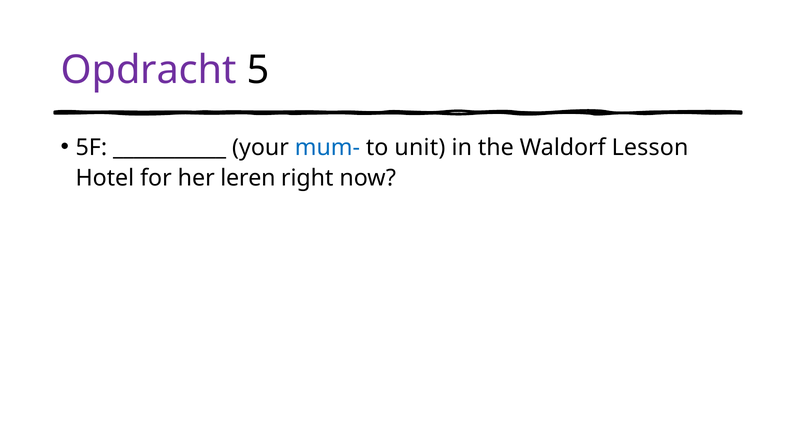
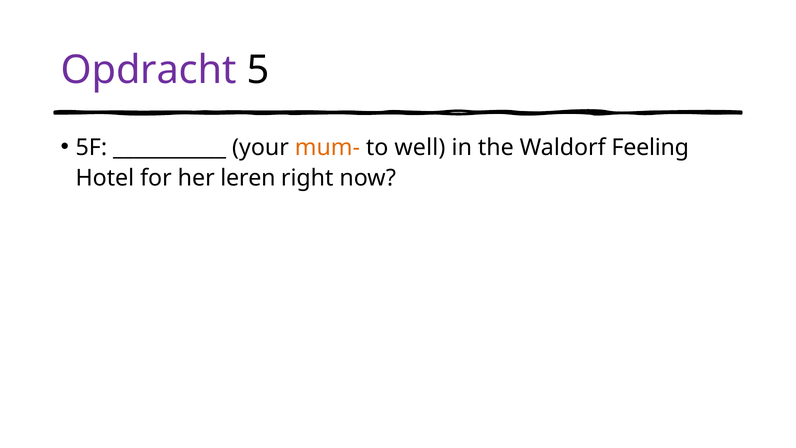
mum- colour: blue -> orange
unit: unit -> well
Lesson: Lesson -> Feeling
